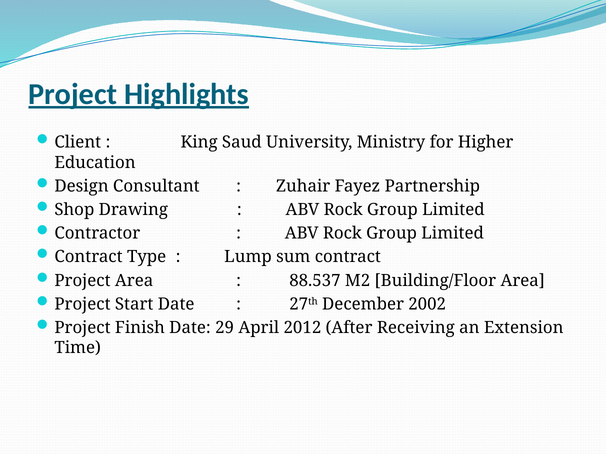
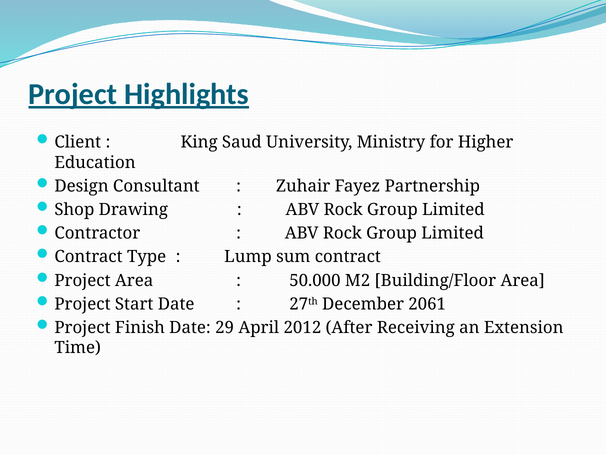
88.537: 88.537 -> 50.000
2002: 2002 -> 2061
